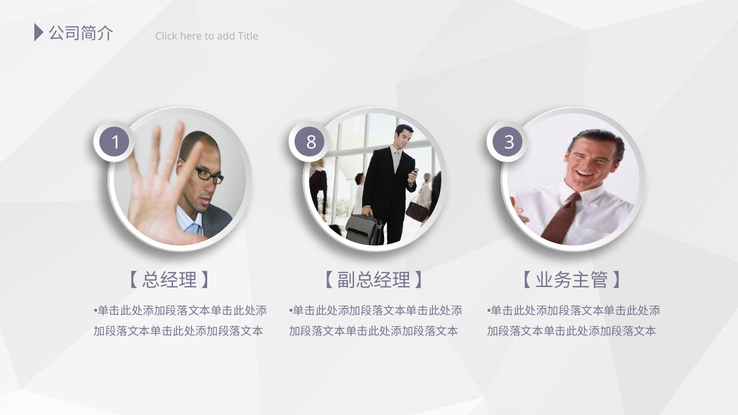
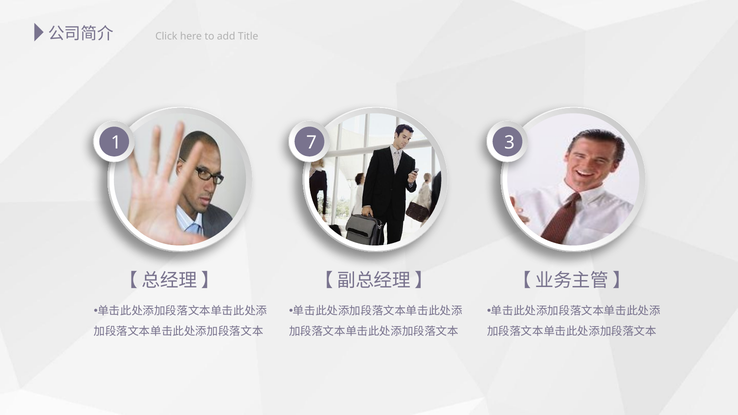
8: 8 -> 7
